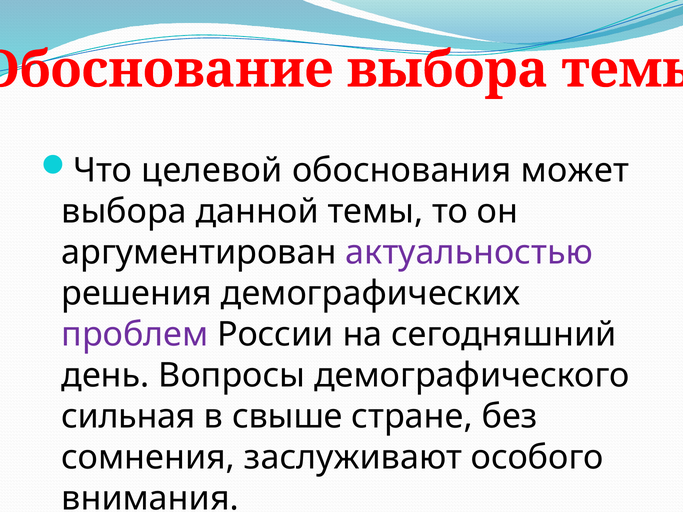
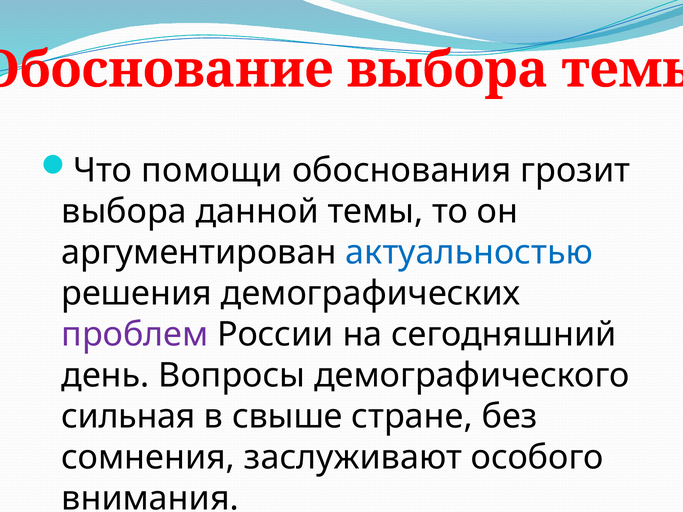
целевой: целевой -> помощи
может: может -> грозит
актуальностью colour: purple -> blue
